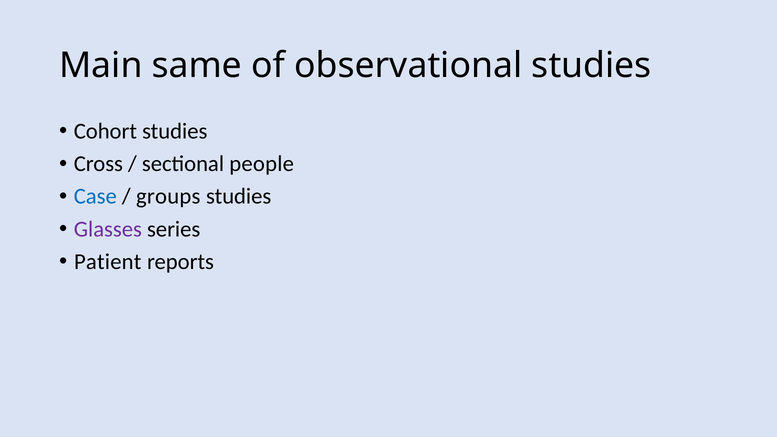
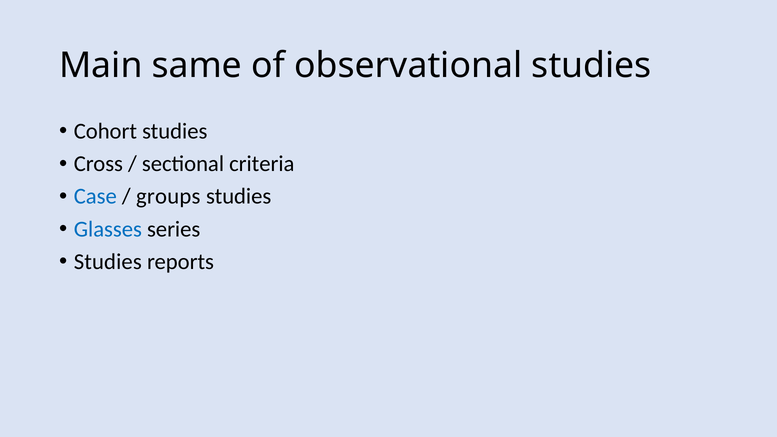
people: people -> criteria
Glasses colour: purple -> blue
Patient at (108, 262): Patient -> Studies
